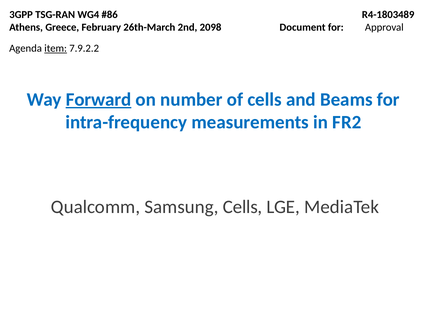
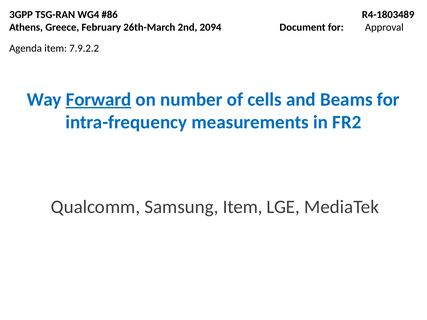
2098: 2098 -> 2094
item at (56, 48) underline: present -> none
Samsung Cells: Cells -> Item
